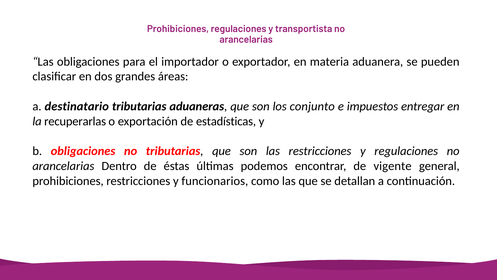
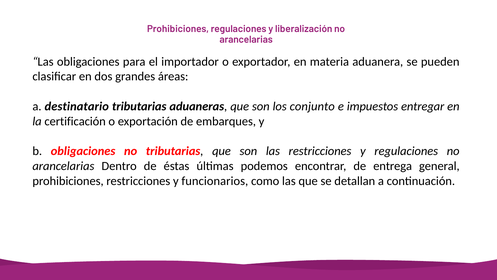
transportista: transportista -> liberalización
recuperarlas: recuperarlas -> certificación
estadísticas: estadísticas -> embarques
vigente: vigente -> entrega
